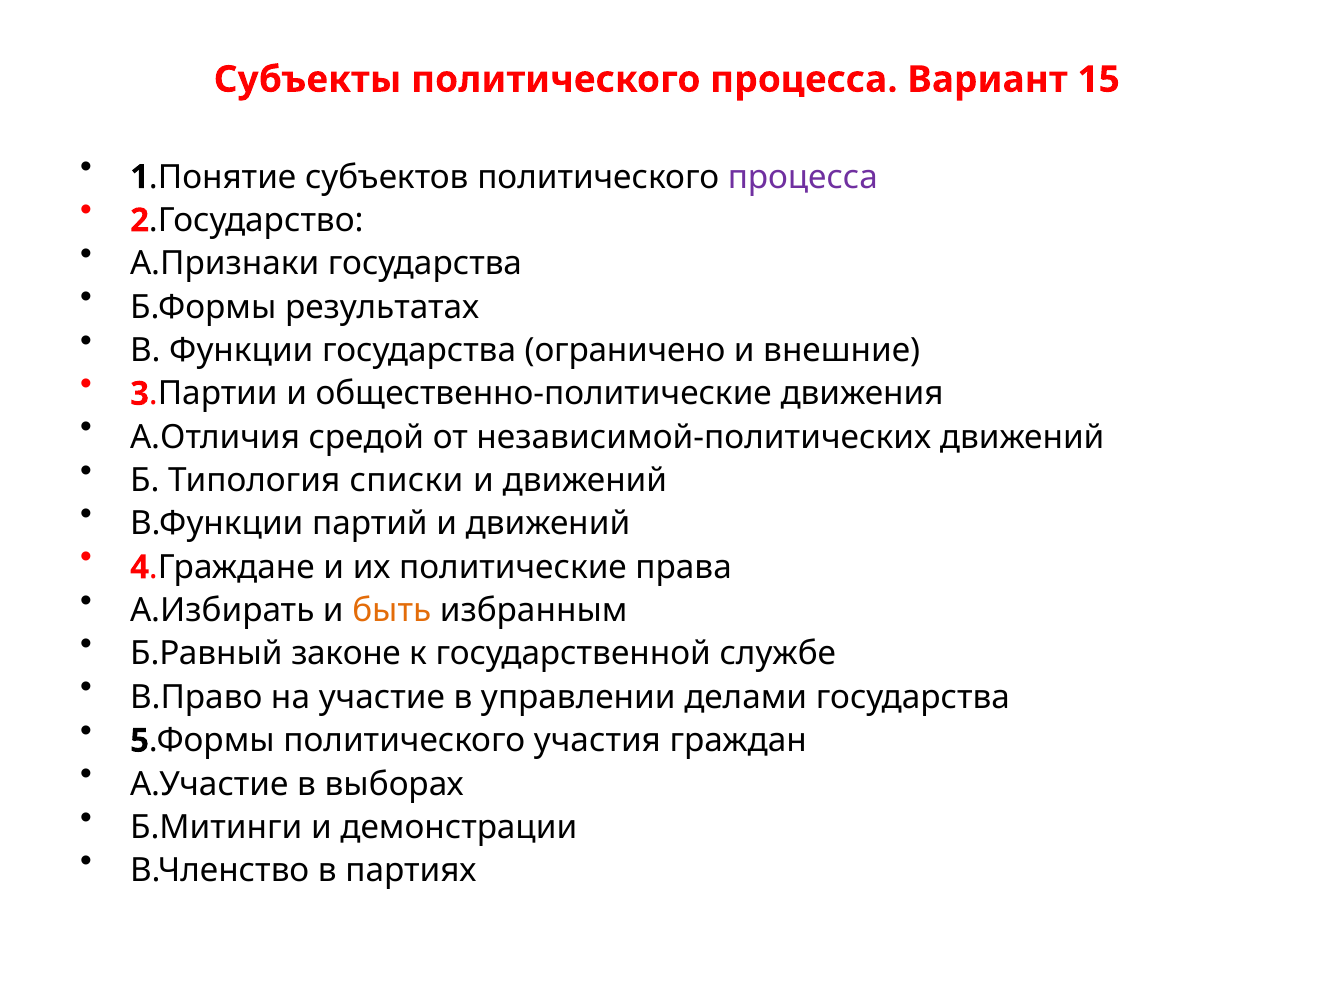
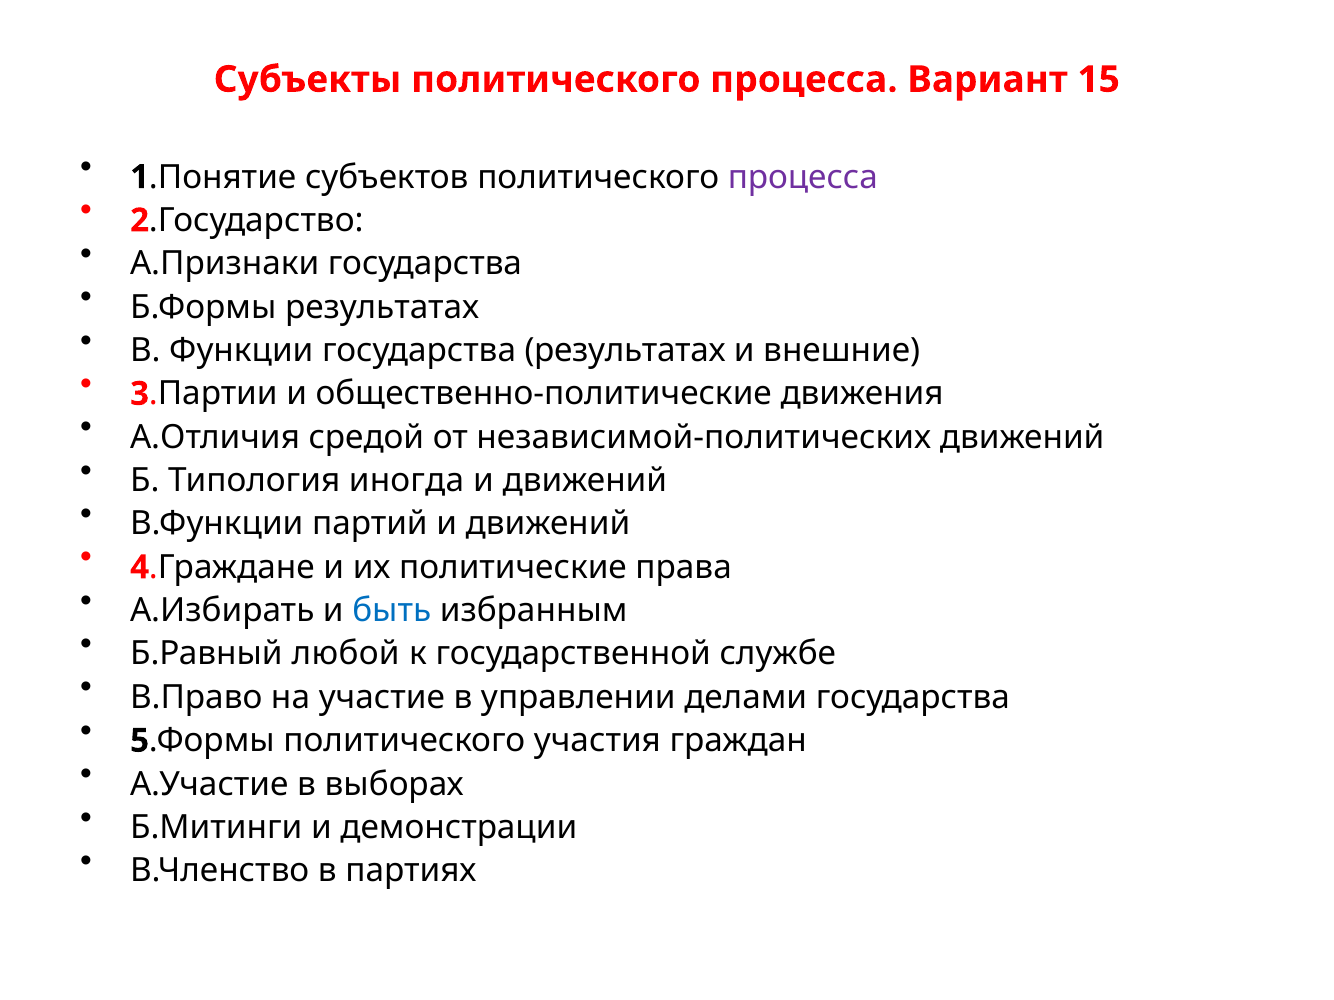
государства ограничено: ограничено -> результатах
списки: списки -> иногда
быть colour: orange -> blue
законе: законе -> любой
